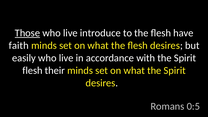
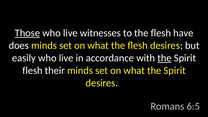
introduce: introduce -> witnesses
faith: faith -> does
the at (165, 58) underline: none -> present
0:5: 0:5 -> 6:5
